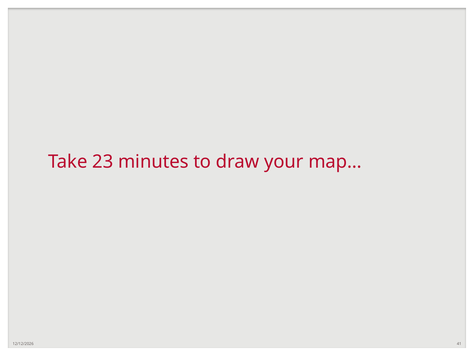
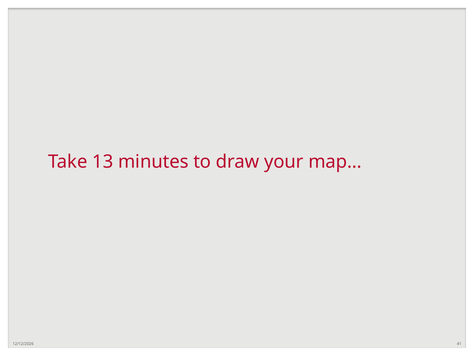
23: 23 -> 13
